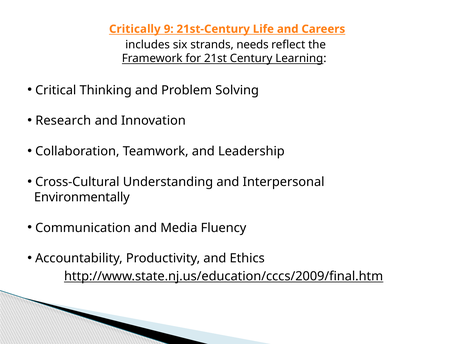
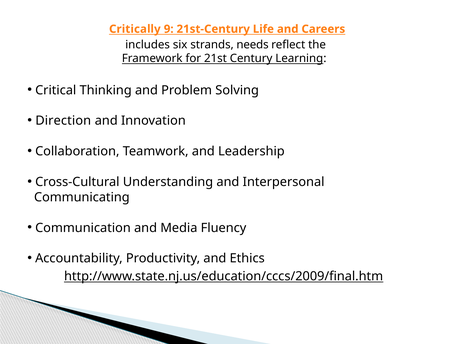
Research: Research -> Direction
Environmentally: Environmentally -> Communicating
